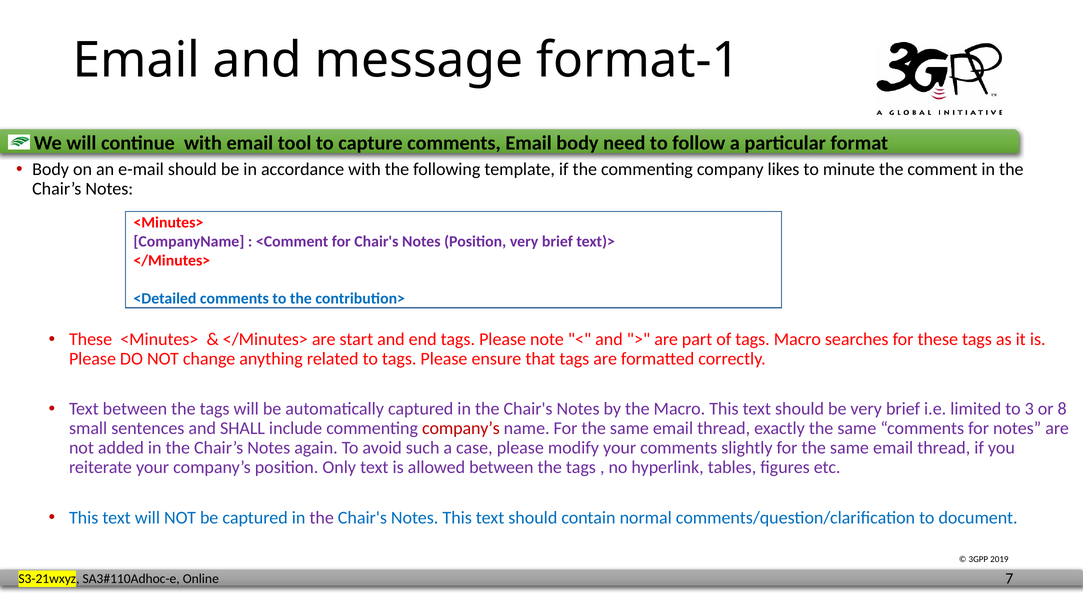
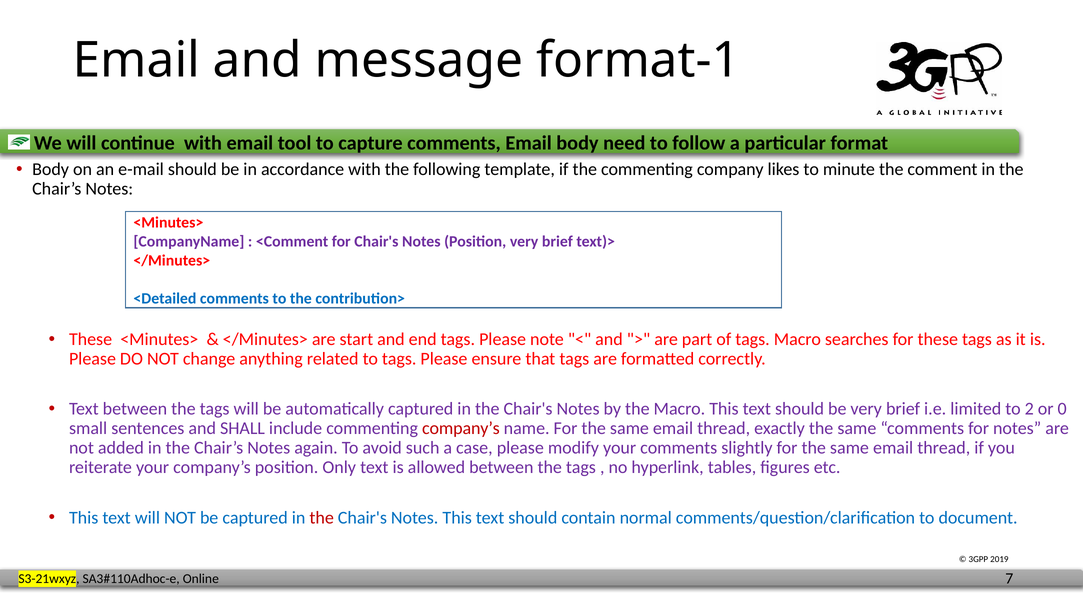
3: 3 -> 2
8: 8 -> 0
the at (322, 518) colour: purple -> red
